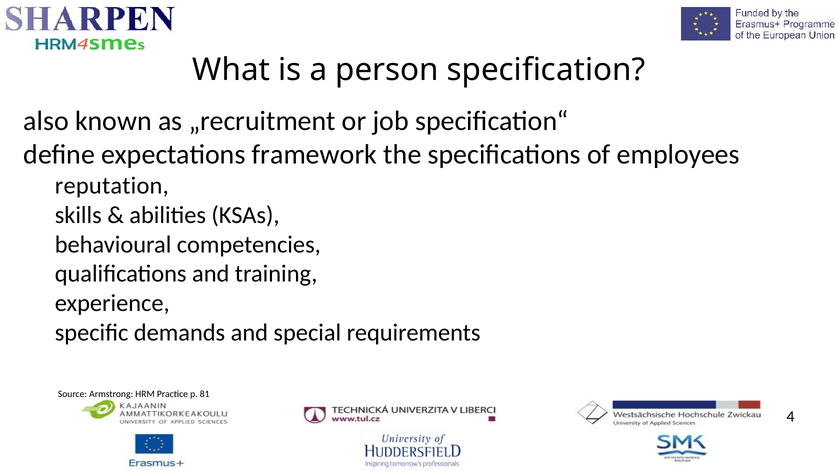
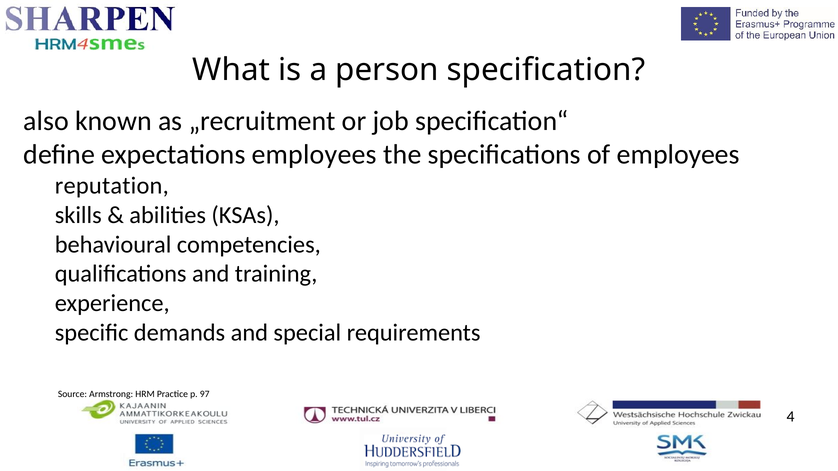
expectations framework: framework -> employees
81: 81 -> 97
